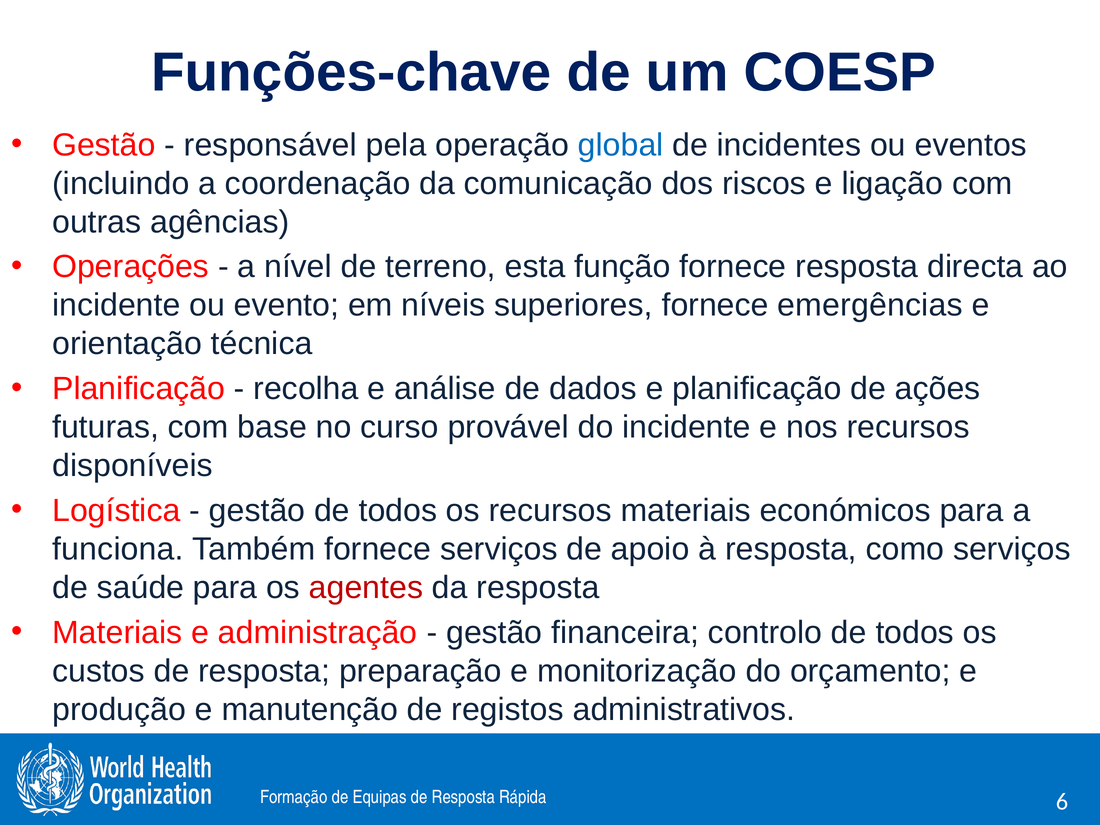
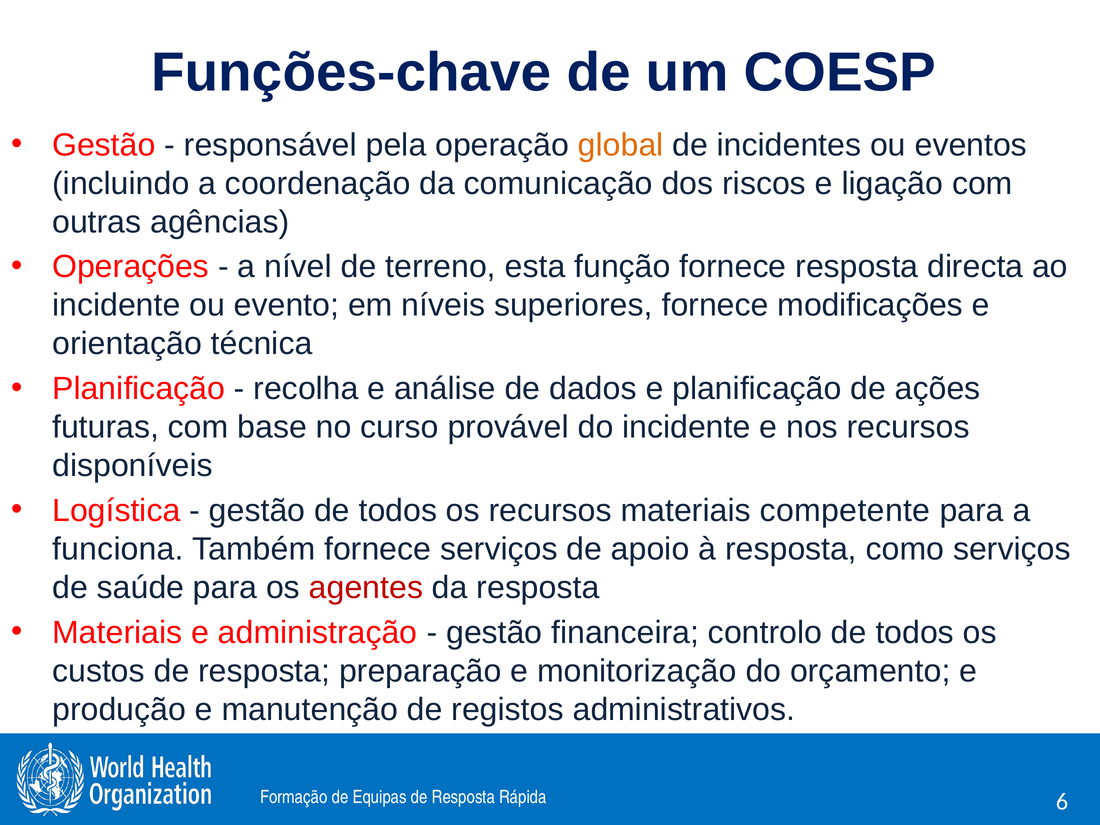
global colour: blue -> orange
emergências: emergências -> modificações
económicos: económicos -> competente
